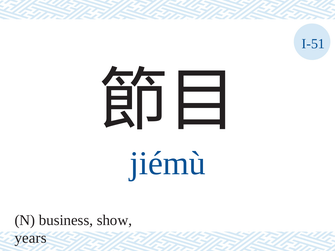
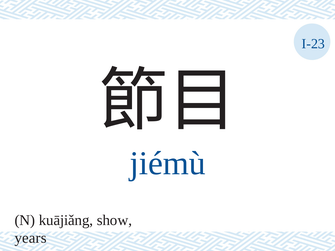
I-51: I-51 -> I-23
business: business -> kuājiǎng
